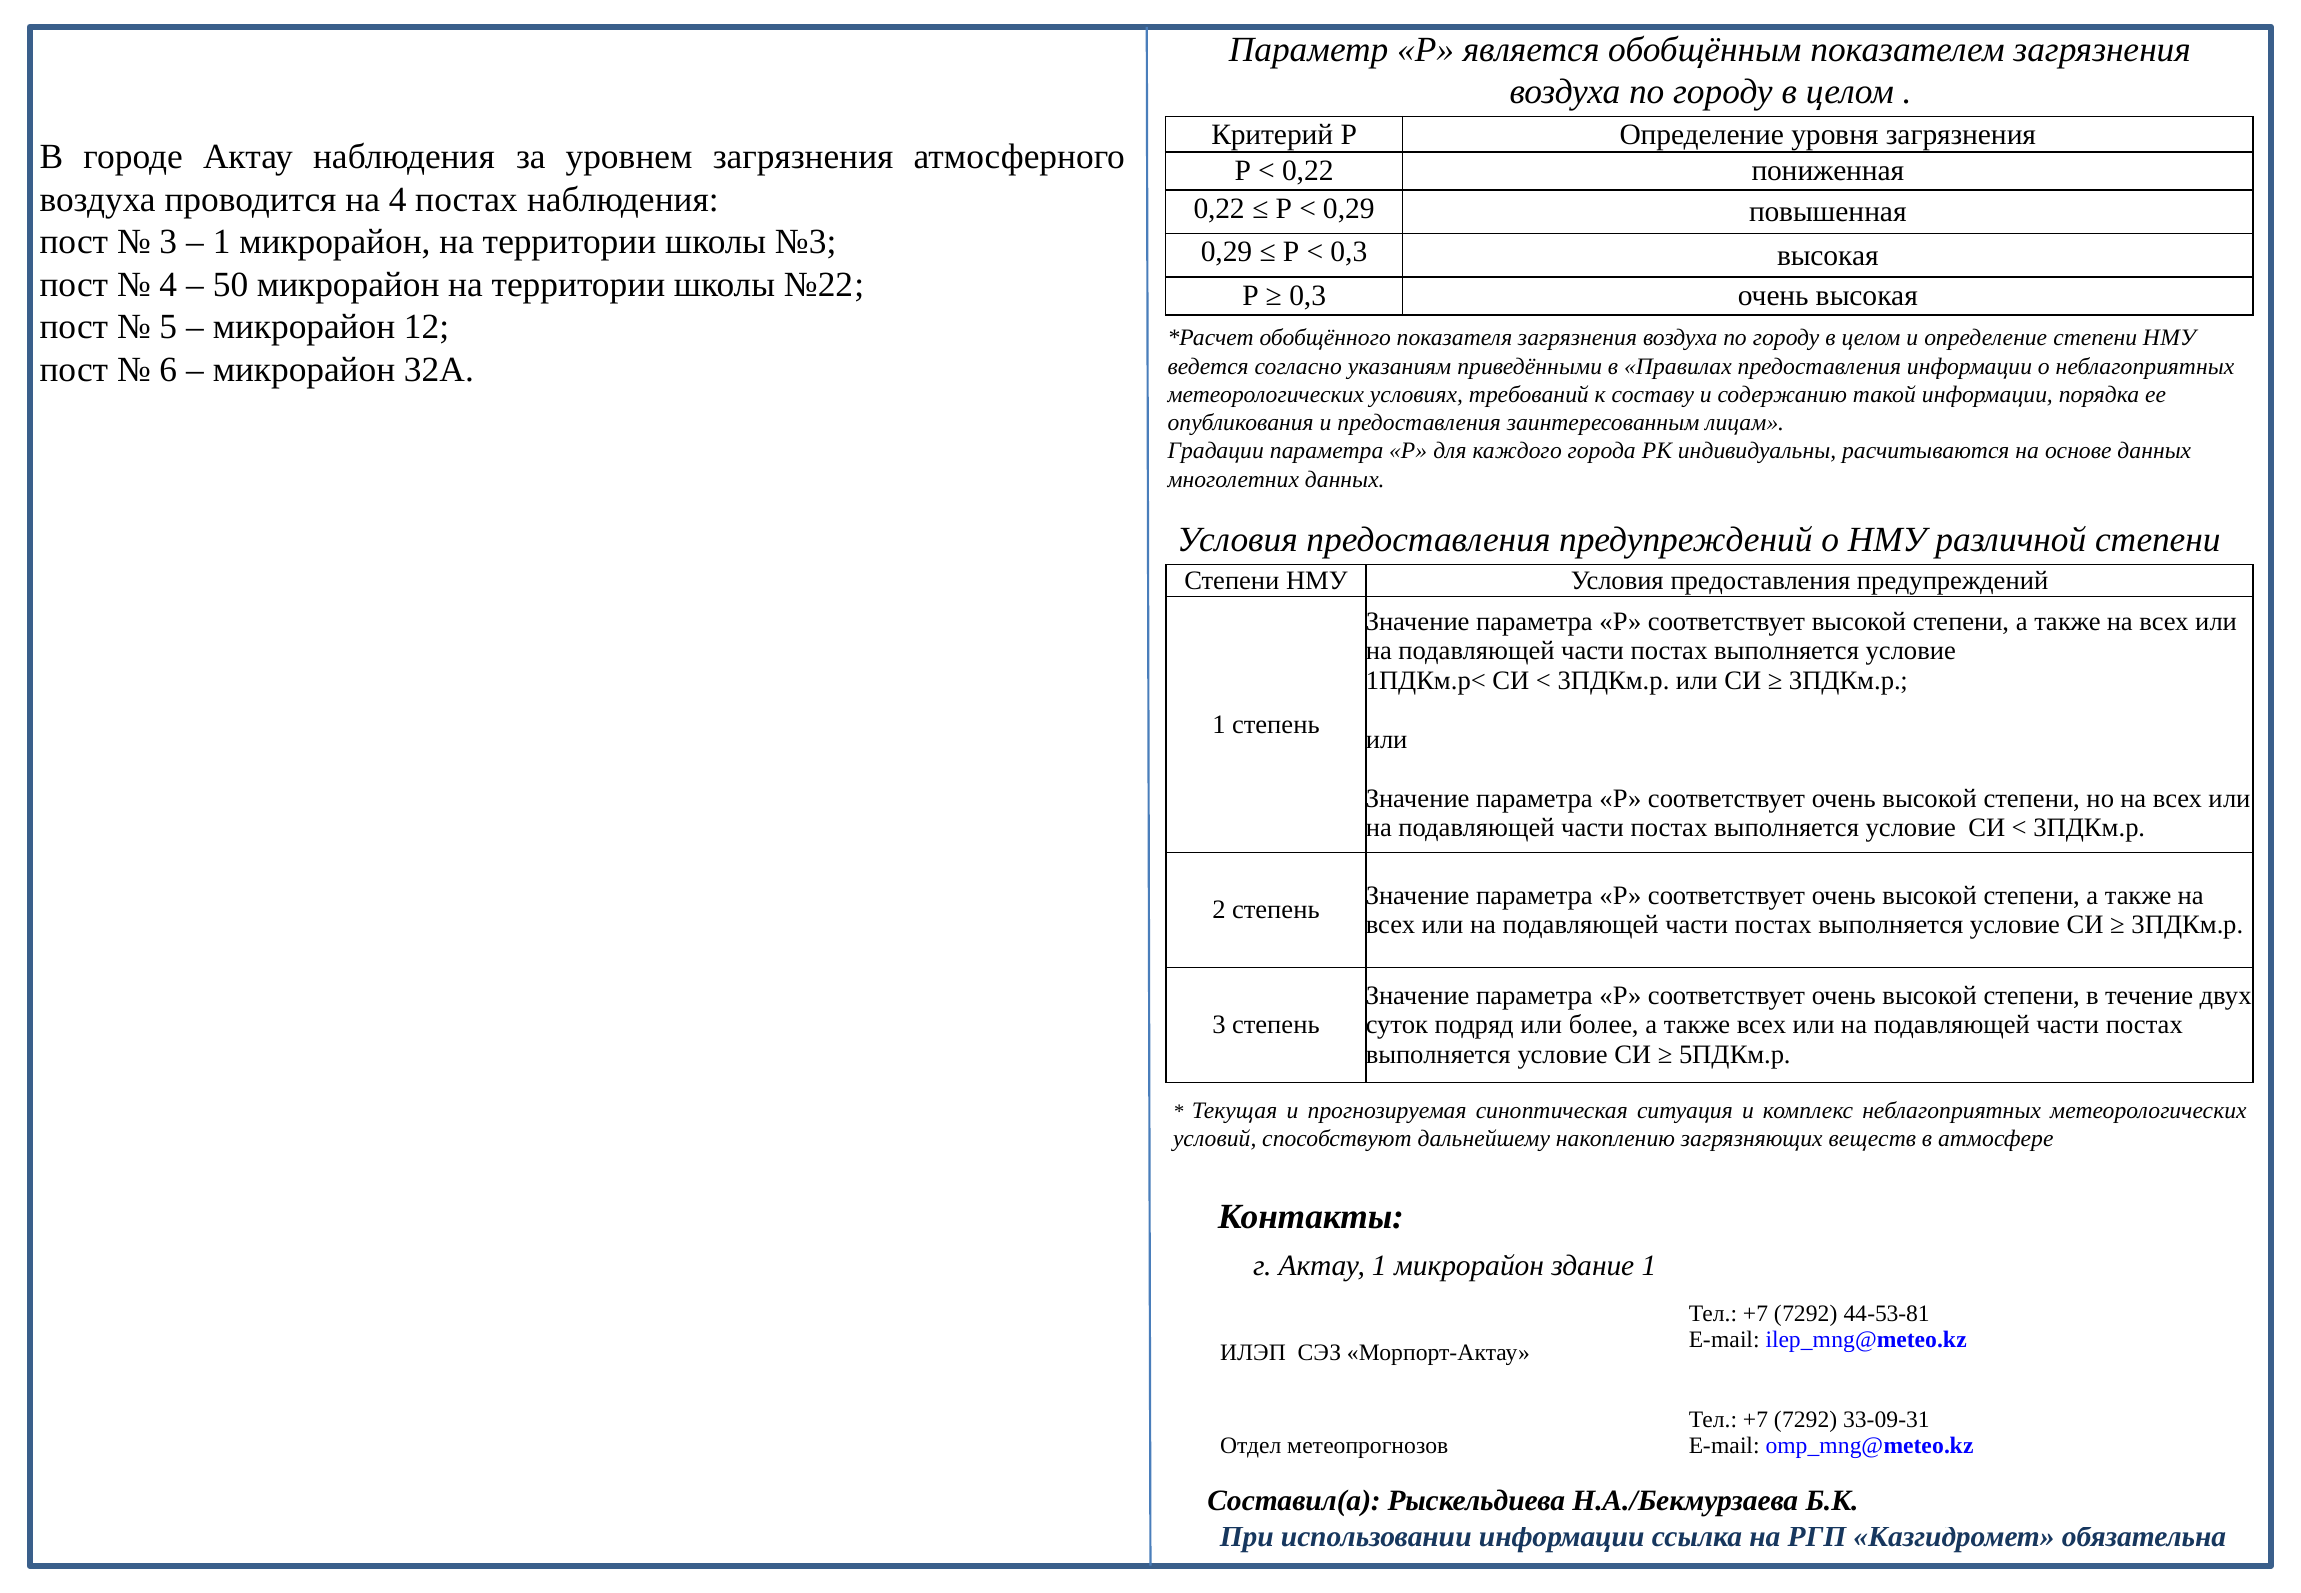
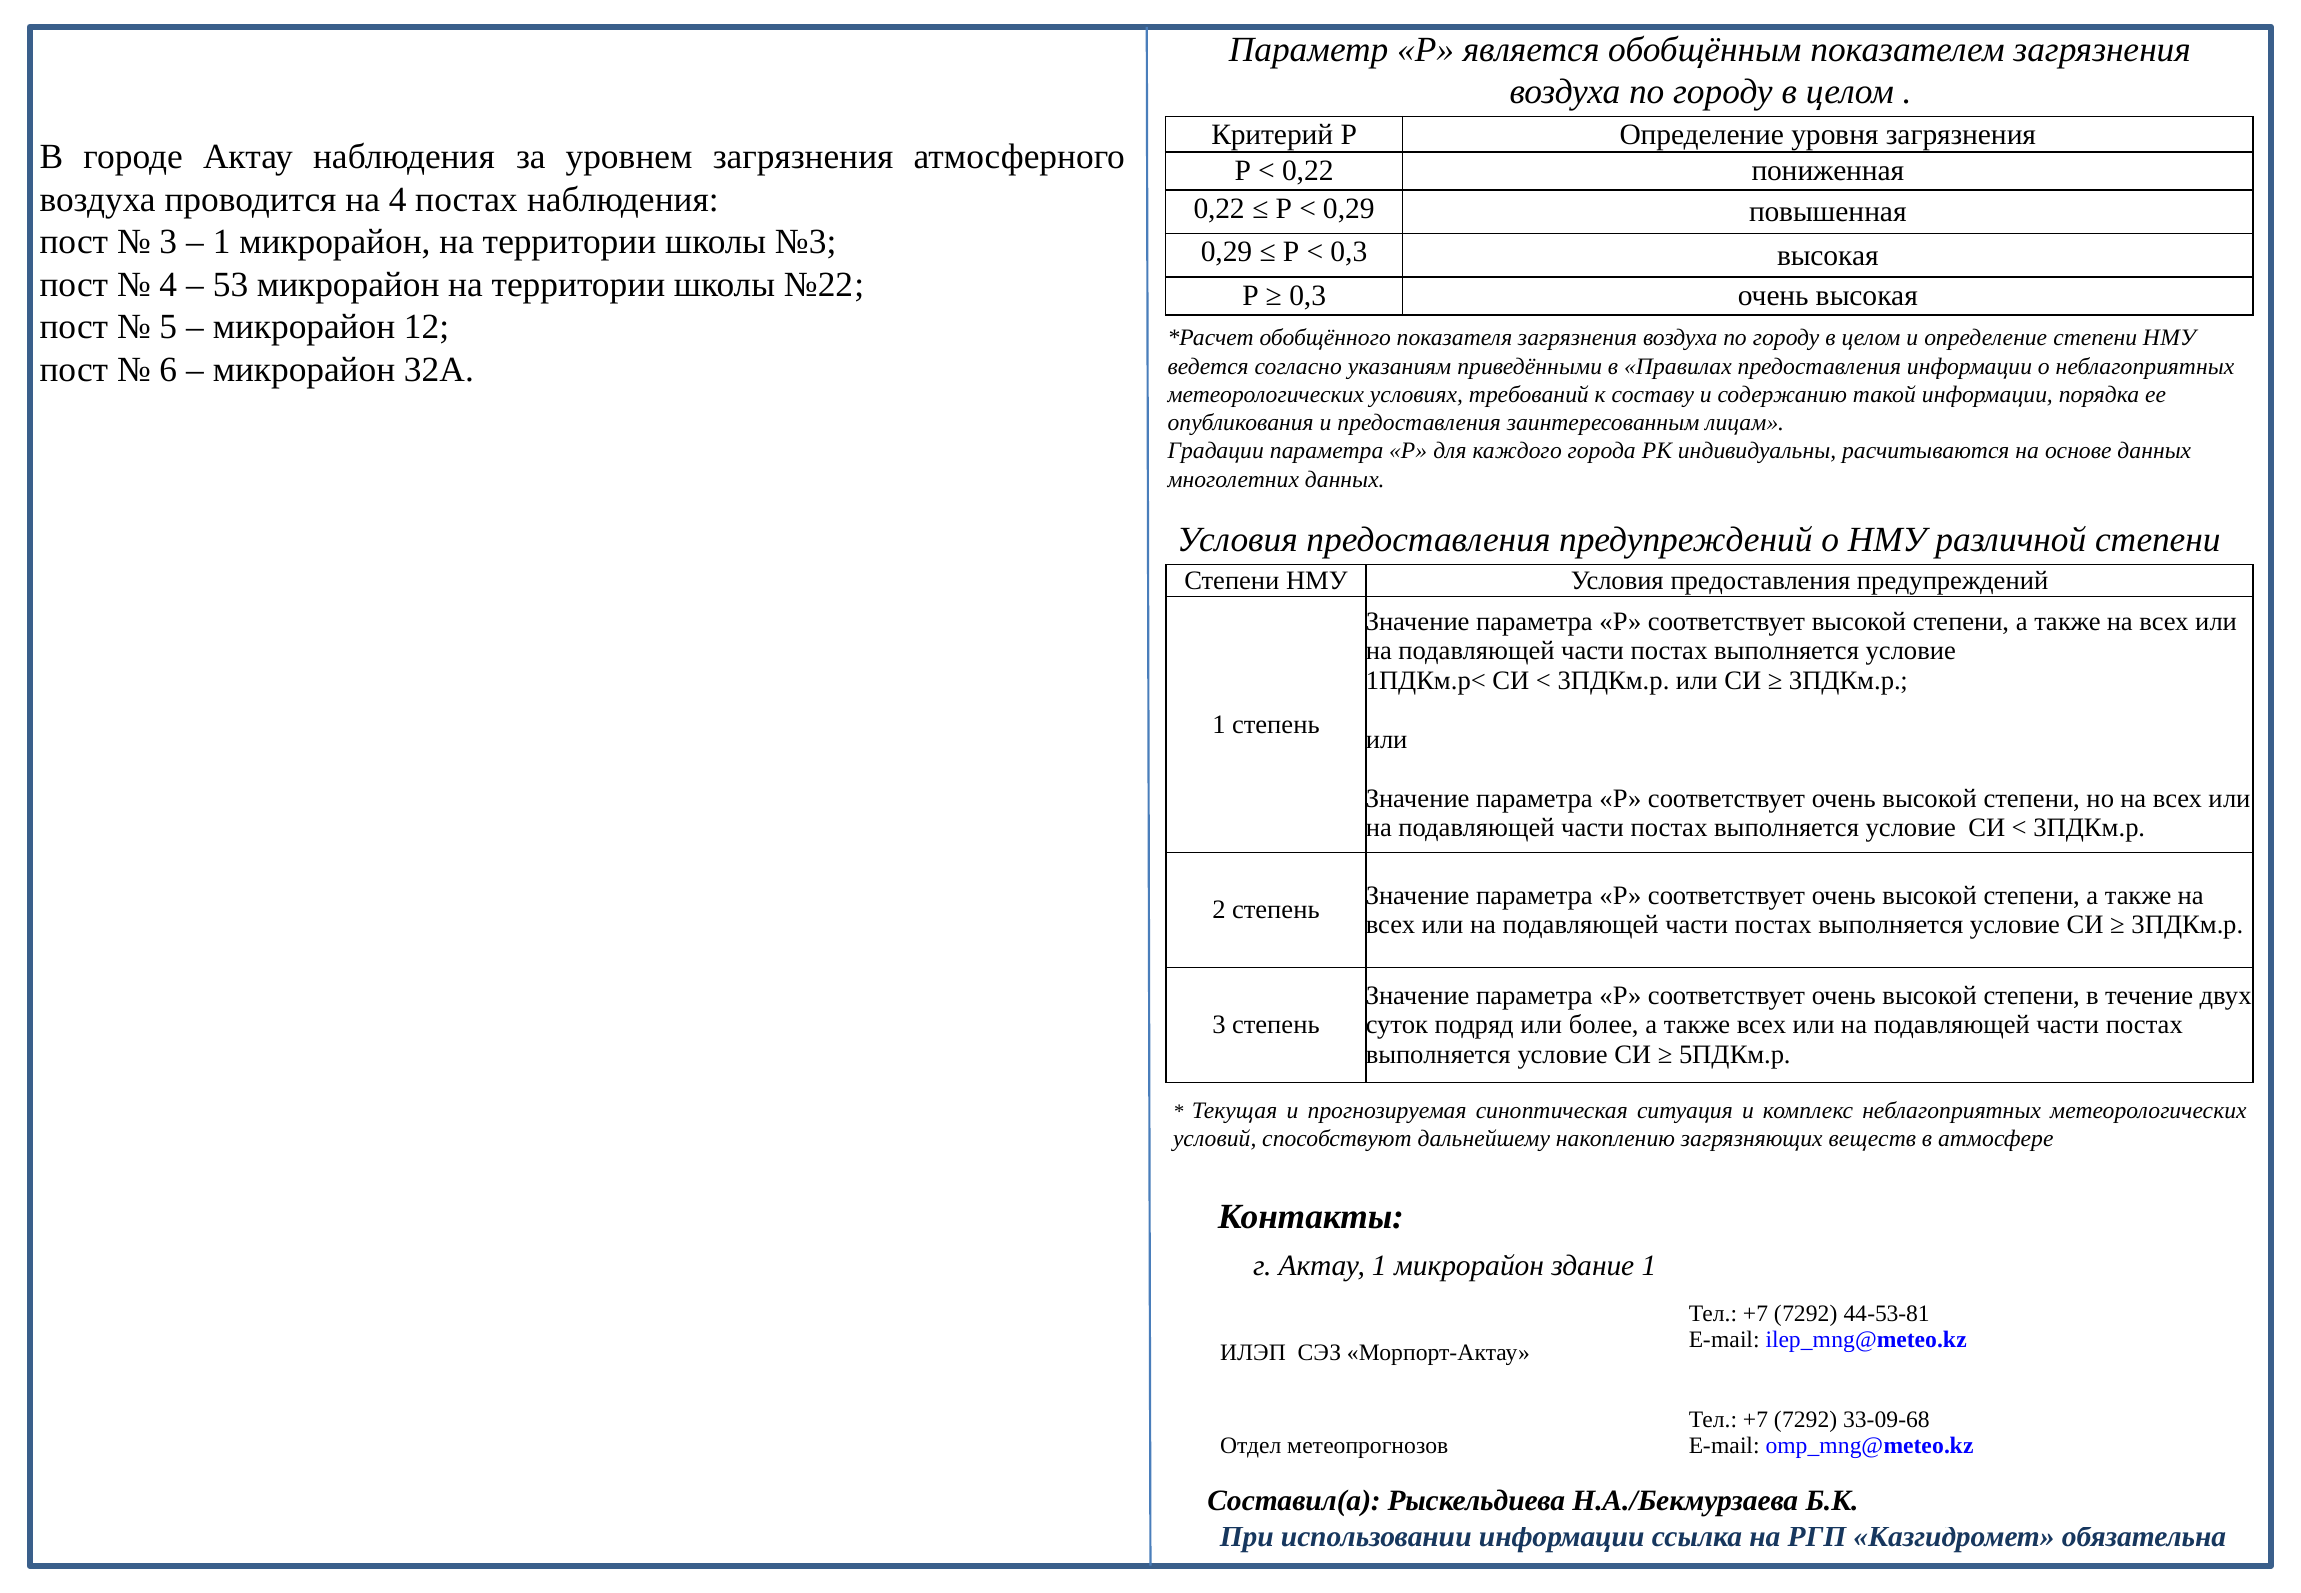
50: 50 -> 53
33-09-31: 33-09-31 -> 33-09-68
